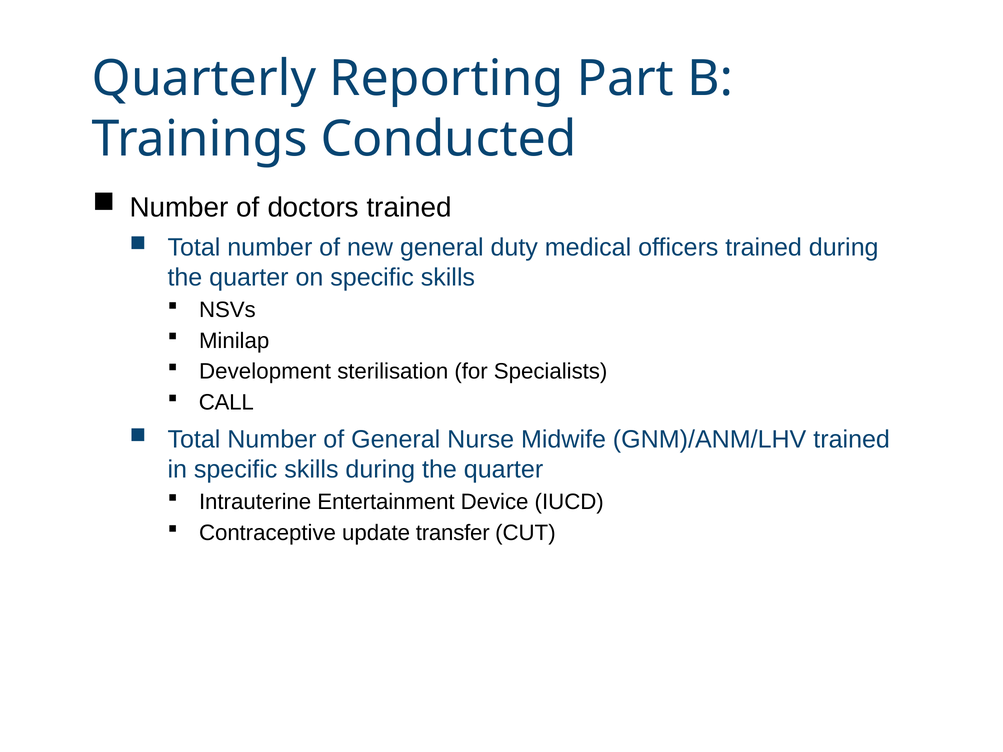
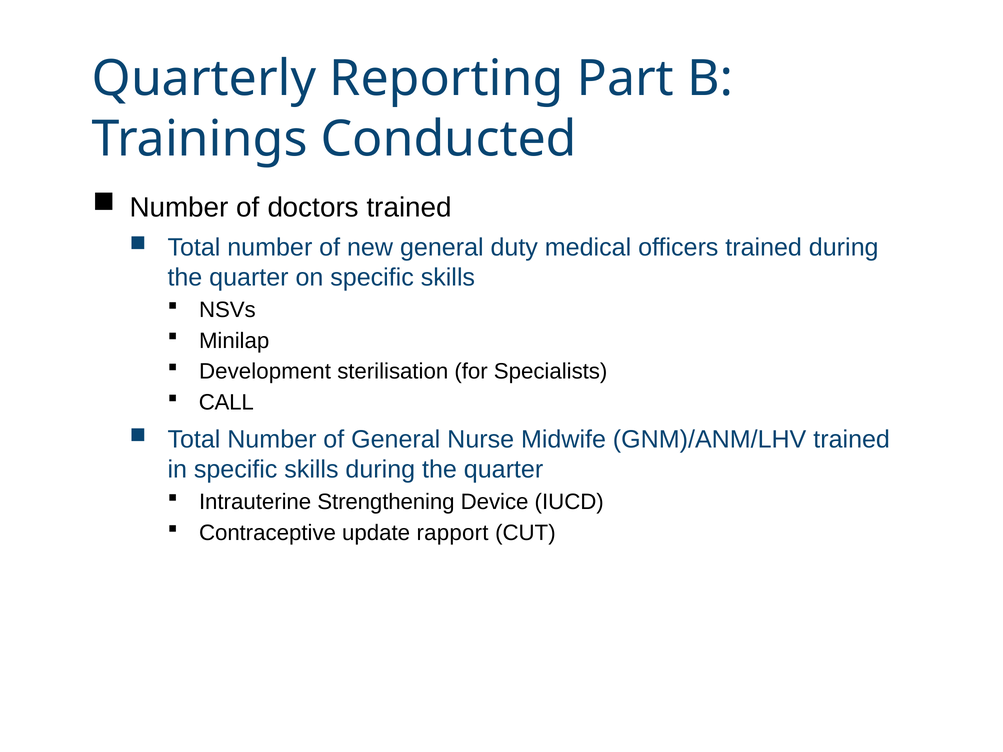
Entertainment: Entertainment -> Strengthening
transfer: transfer -> rapport
